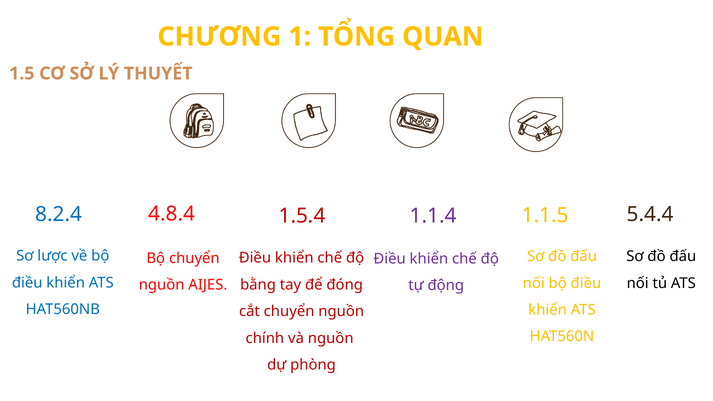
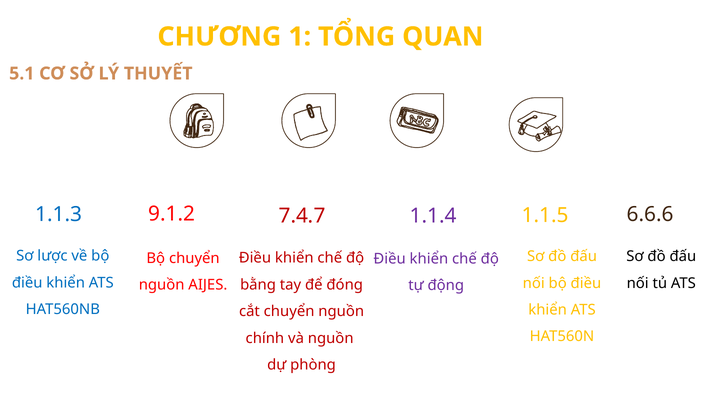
1.5: 1.5 -> 5.1
4.8.4: 4.8.4 -> 9.1.2
8.2.4: 8.2.4 -> 1.1.3
5.4.4: 5.4.4 -> 6.6.6
1.5.4: 1.5.4 -> 7.4.7
